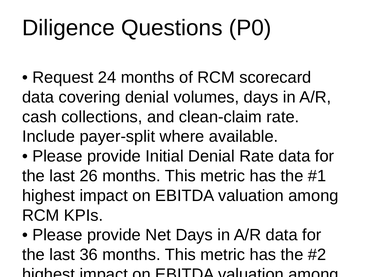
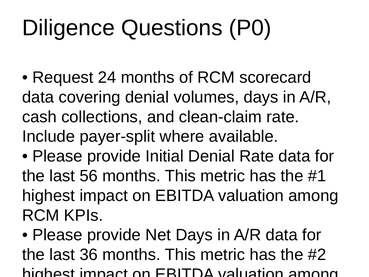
26: 26 -> 56
